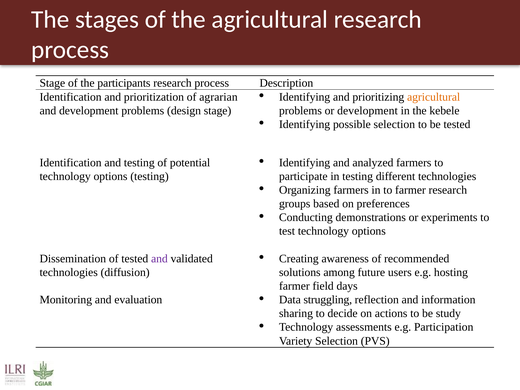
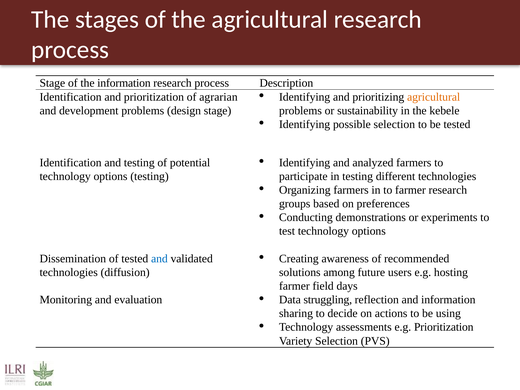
the participants: participants -> information
or development: development -> sustainability
and at (159, 259) colour: purple -> blue
study: study -> using
e.g Participation: Participation -> Prioritization
